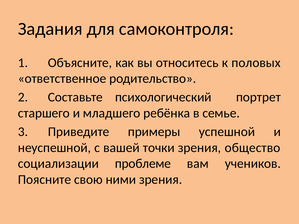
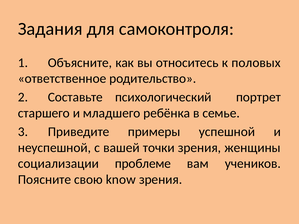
общество: общество -> женщины
ними: ними -> know
